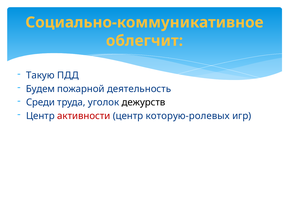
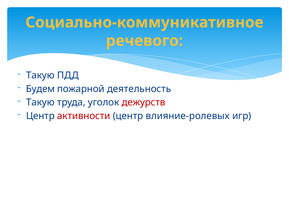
облегчит: облегчит -> речевого
Среди at (40, 102): Среди -> Такую
дежурств colour: black -> red
которую-ролевых: которую-ролевых -> влияние-ролевых
